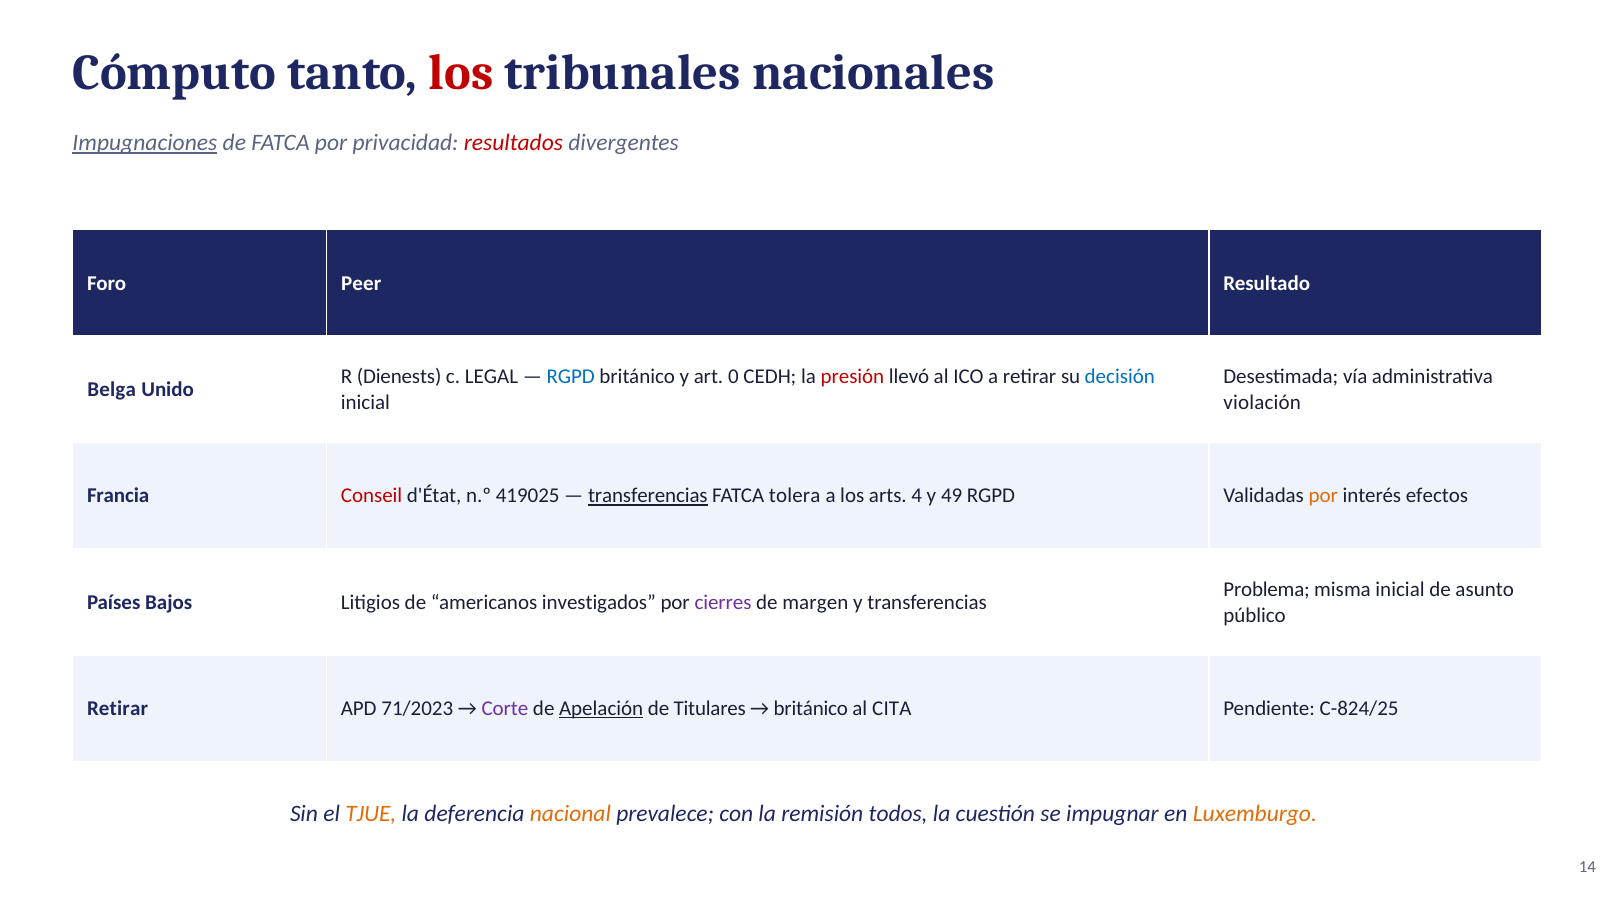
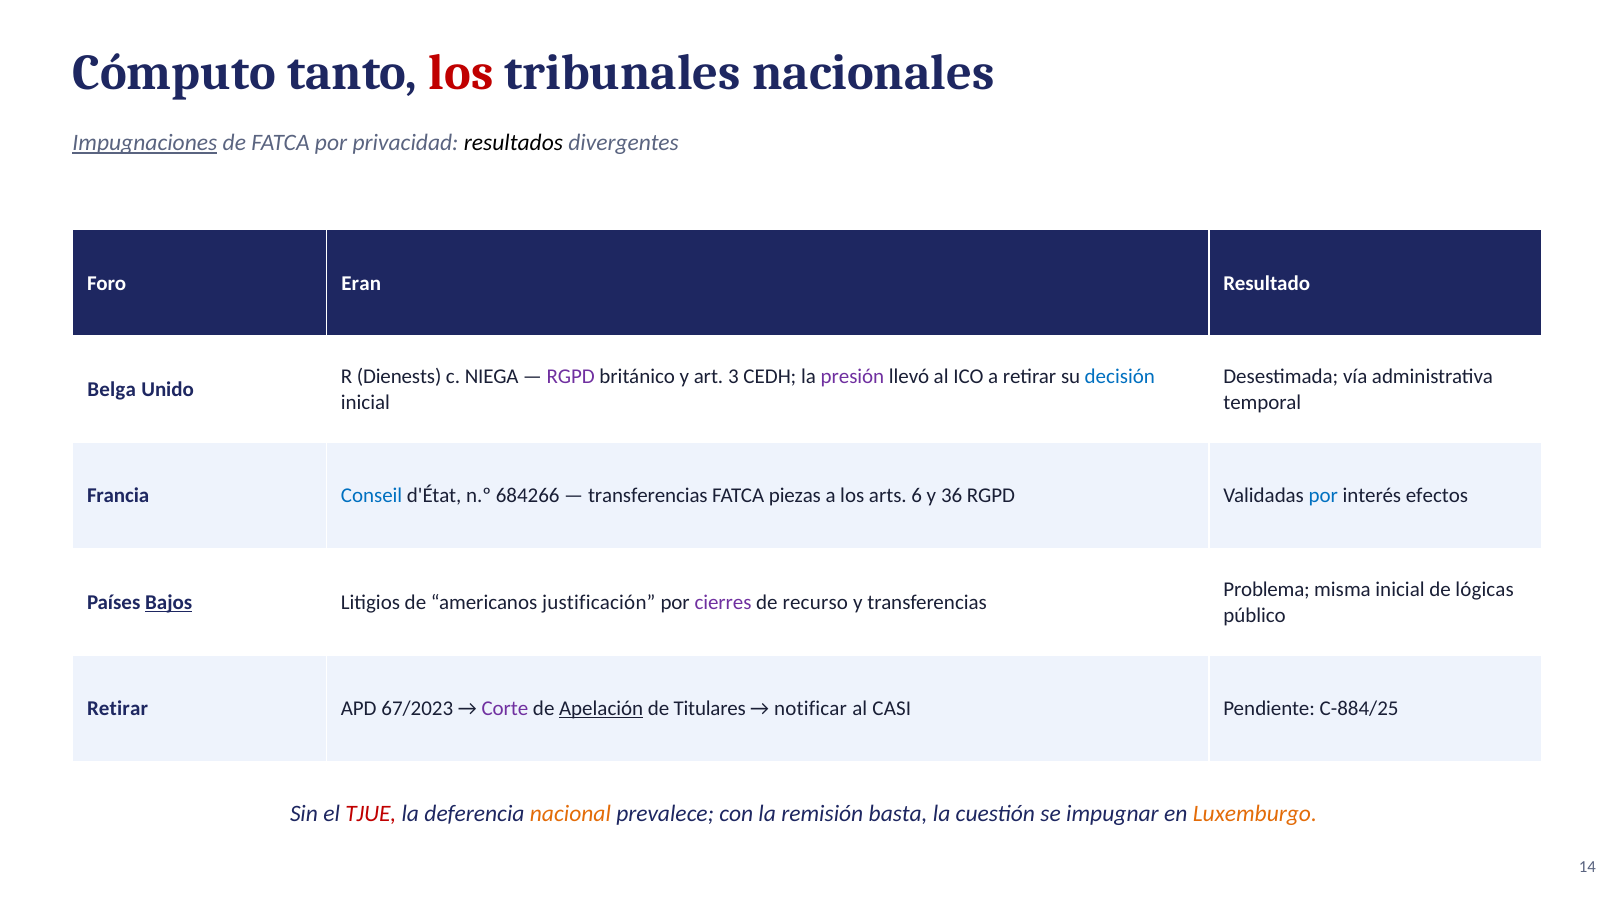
resultados colour: red -> black
Peer: Peer -> Eran
LEGAL: LEGAL -> NIEGA
RGPD at (571, 377) colour: blue -> purple
0: 0 -> 3
presión colour: red -> purple
violación: violación -> temporal
Conseil colour: red -> blue
419025: 419025 -> 684266
transferencias at (648, 496) underline: present -> none
tolera: tolera -> piezas
4: 4 -> 6
49: 49 -> 36
por at (1323, 496) colour: orange -> blue
asunto: asunto -> lógicas
Bajos underline: none -> present
investigados: investigados -> justificación
margen: margen -> recurso
71/2023: 71/2023 -> 67/2023
británico at (811, 709): británico -> notificar
CITA: CITA -> CASI
C-824/25: C-824/25 -> C-884/25
TJUE colour: orange -> red
todos: todos -> basta
